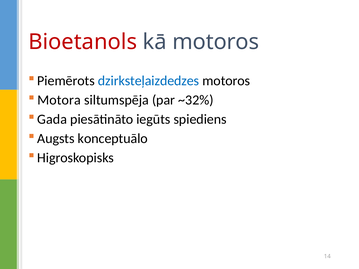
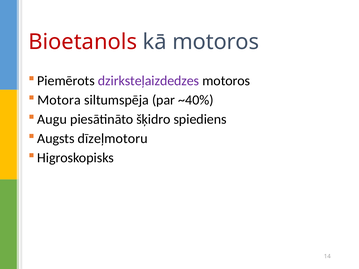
dzirksteļaizdedzes colour: blue -> purple
~32%: ~32% -> ~40%
Gada: Gada -> Augu
iegūts: iegūts -> šķidro
konceptuālo: konceptuālo -> dīzeļmotoru
